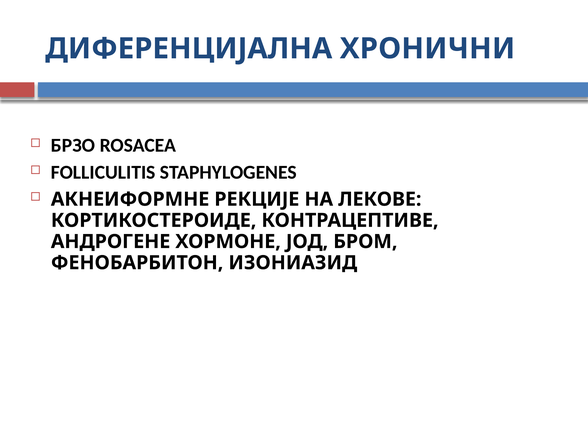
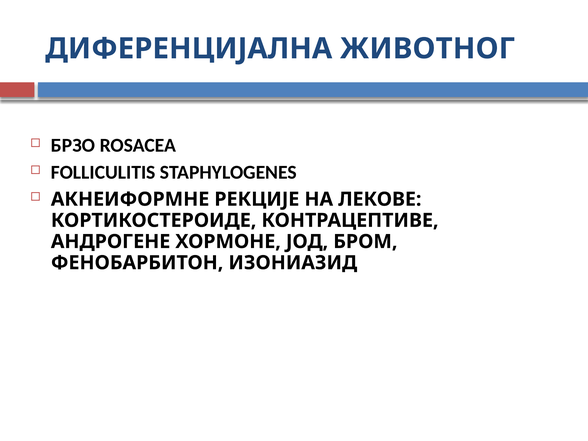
ХРОНИЧНИ: ХРОНИЧНИ -> ЖИВОТНОГ
